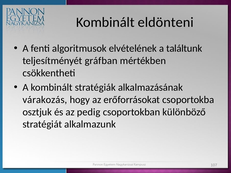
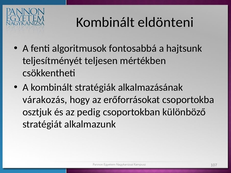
elvételének: elvételének -> fontosabbá
találtunk: találtunk -> hajtsunk
gráfban: gráfban -> teljesen
